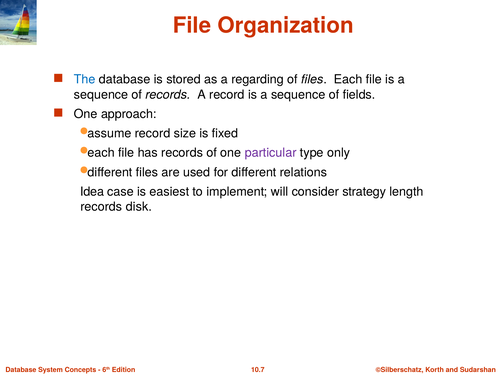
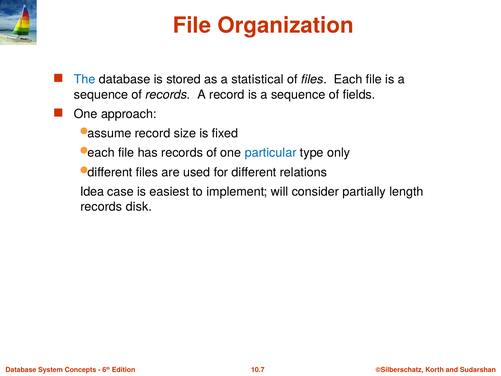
regarding: regarding -> statistical
particular colour: purple -> blue
strategy: strategy -> partially
